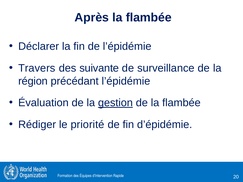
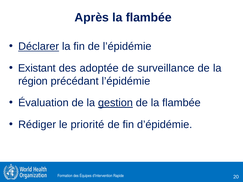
Déclarer underline: none -> present
Travers: Travers -> Existant
suivante: suivante -> adoptée
